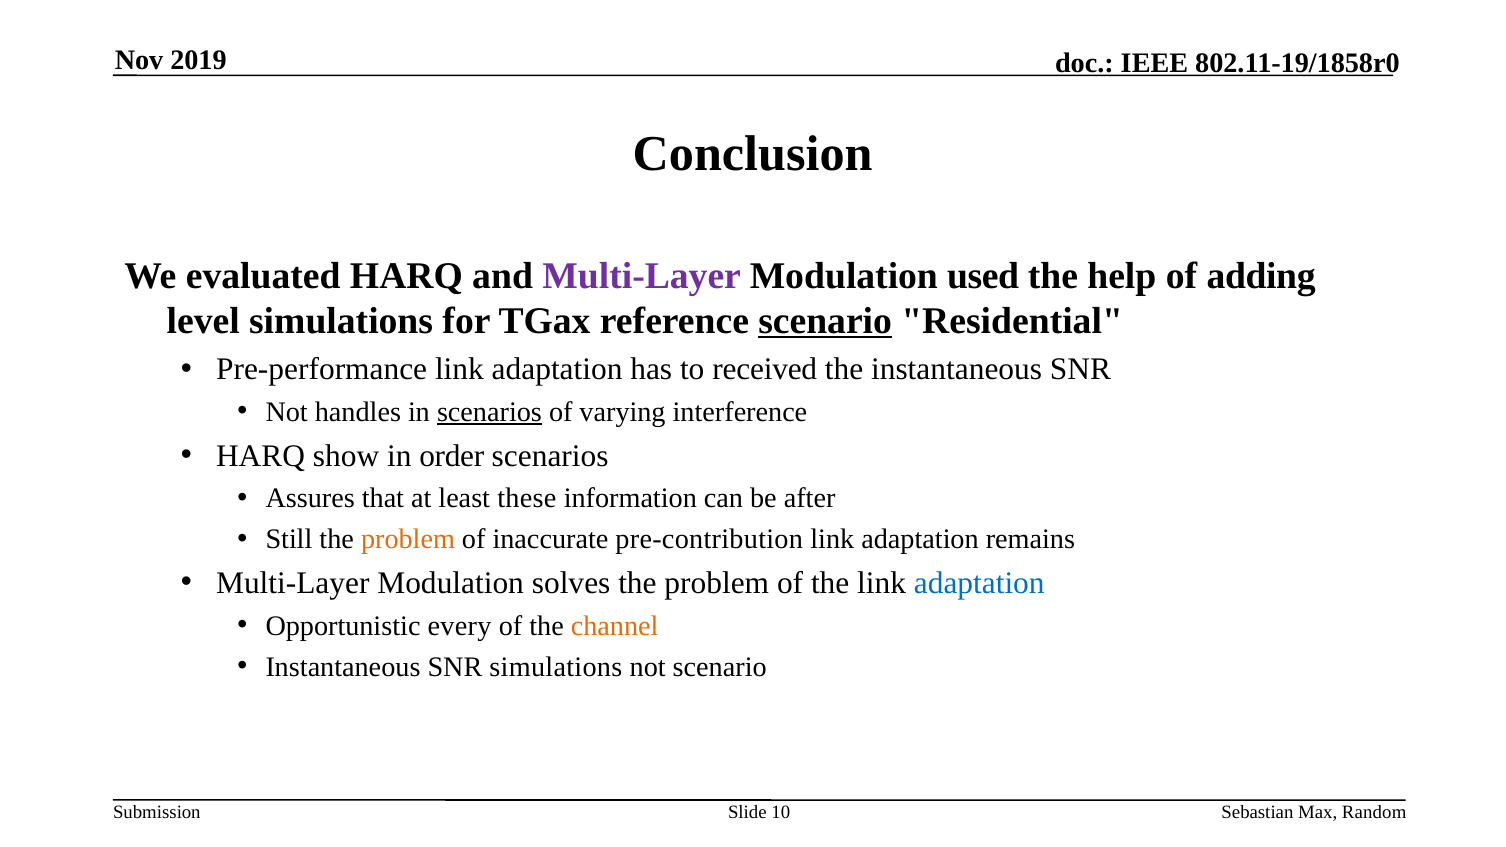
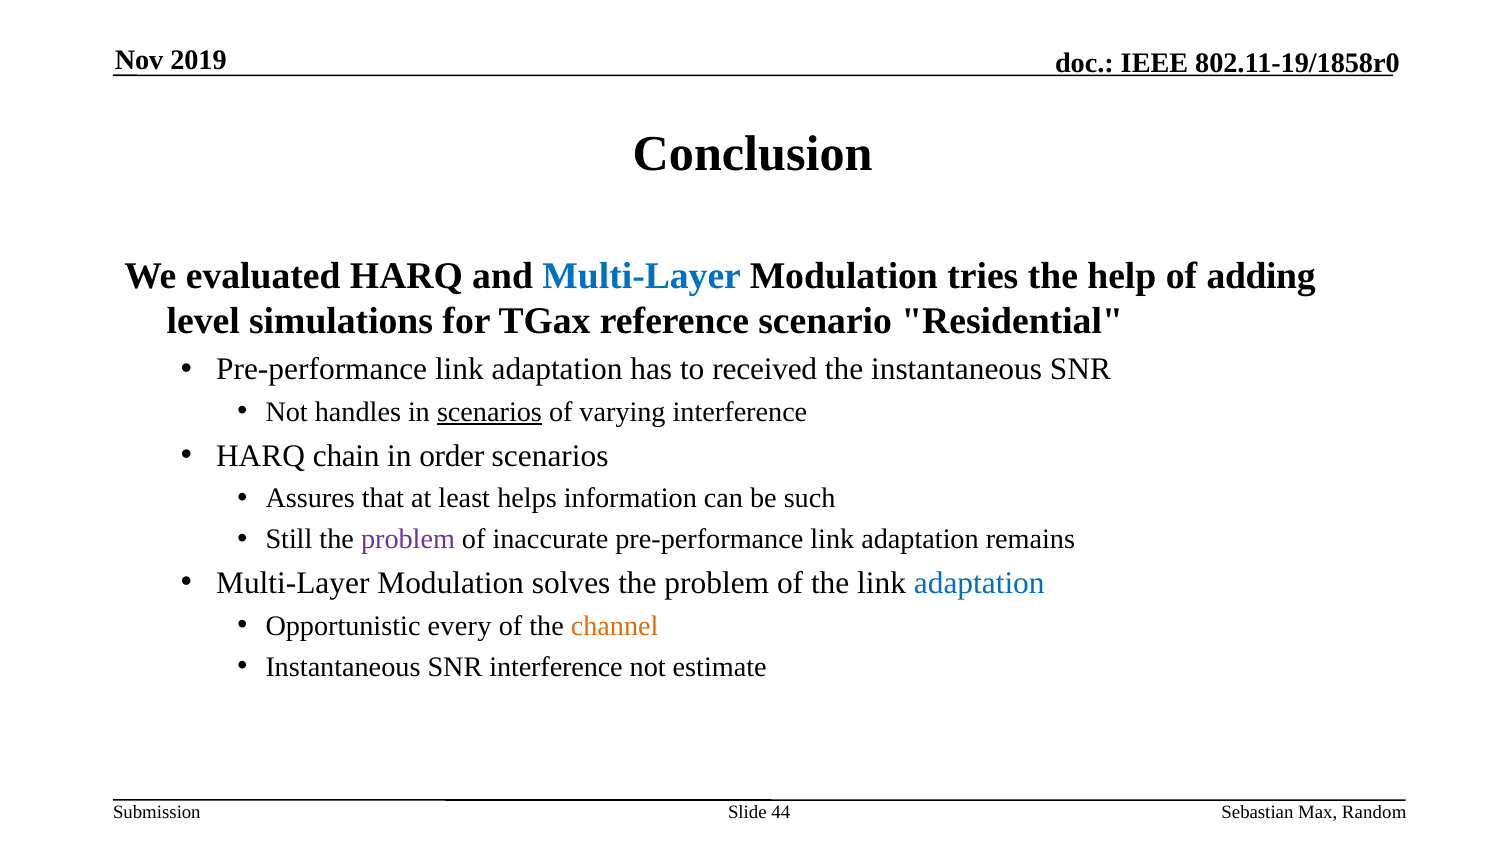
Multi-Layer at (642, 276) colour: purple -> blue
used: used -> tries
scenario at (825, 321) underline: present -> none
show: show -> chain
these: these -> helps
after: after -> such
problem at (408, 540) colour: orange -> purple
inaccurate pre-contribution: pre-contribution -> pre-performance
SNR simulations: simulations -> interference
not scenario: scenario -> estimate
10: 10 -> 44
